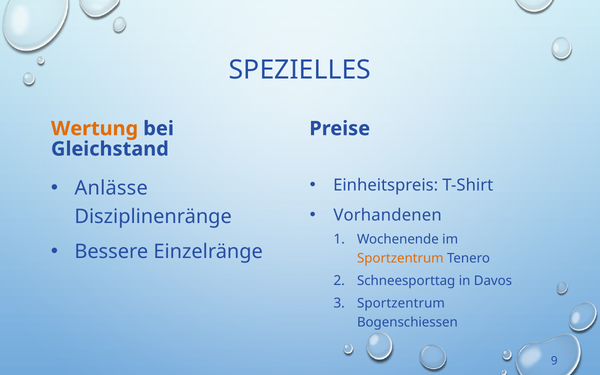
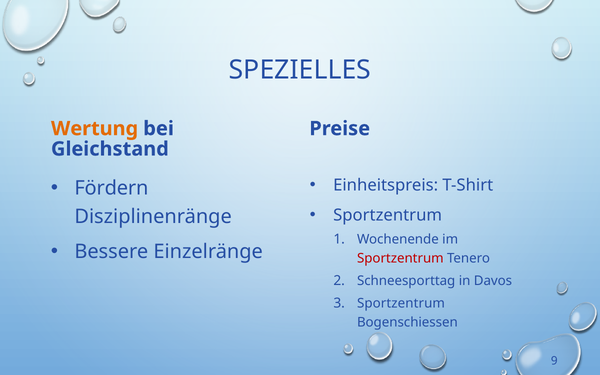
Anlässe: Anlässe -> Fördern
Vorhandenen at (388, 215): Vorhandenen -> Sportzentrum
Sportzentrum at (400, 259) colour: orange -> red
